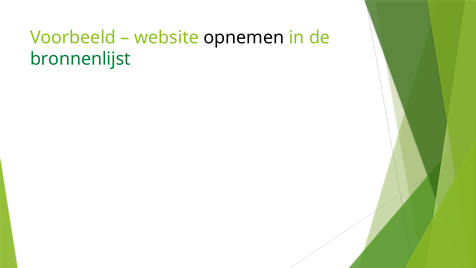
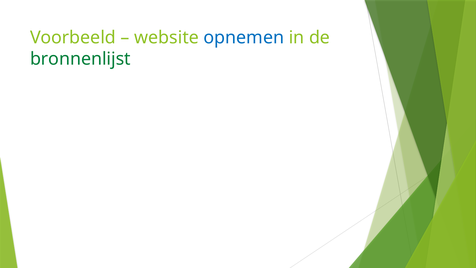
opnemen colour: black -> blue
